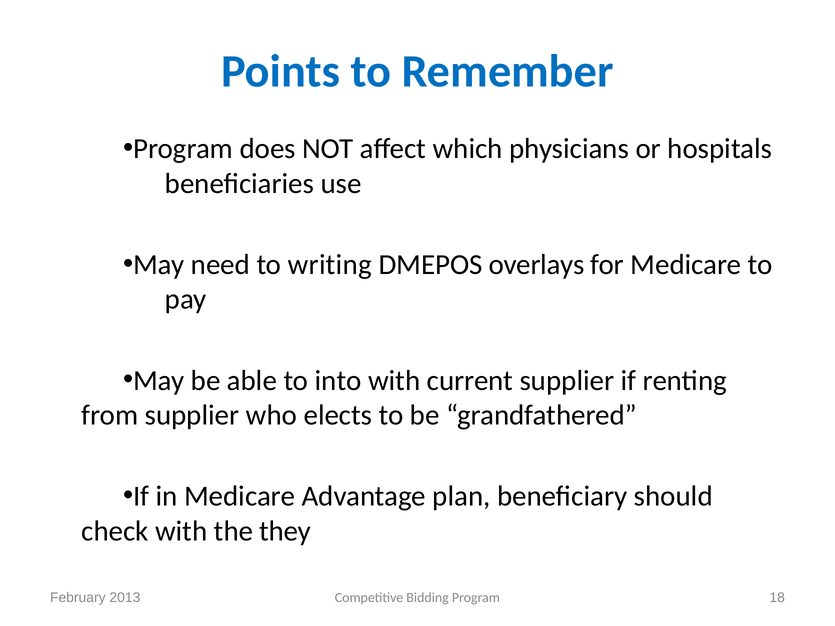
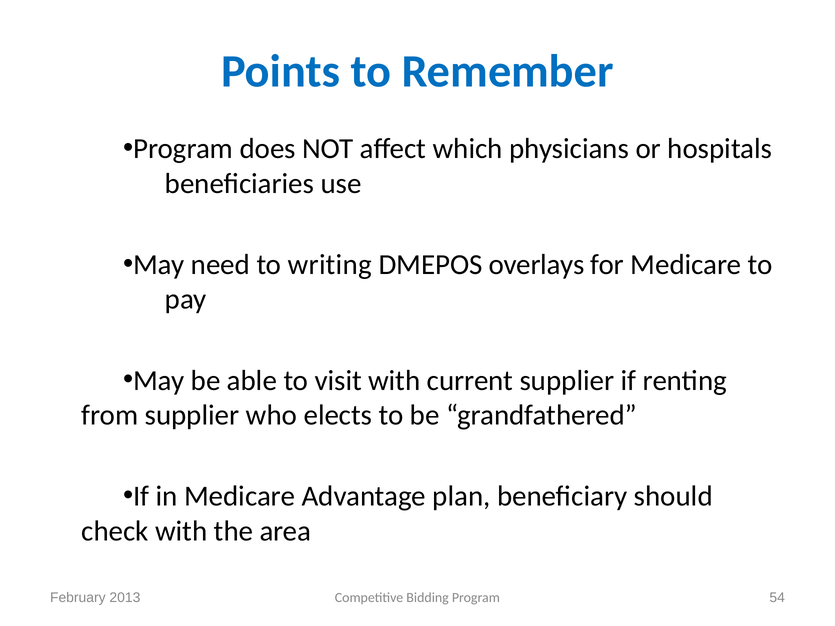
into: into -> visit
they: they -> area
18: 18 -> 54
